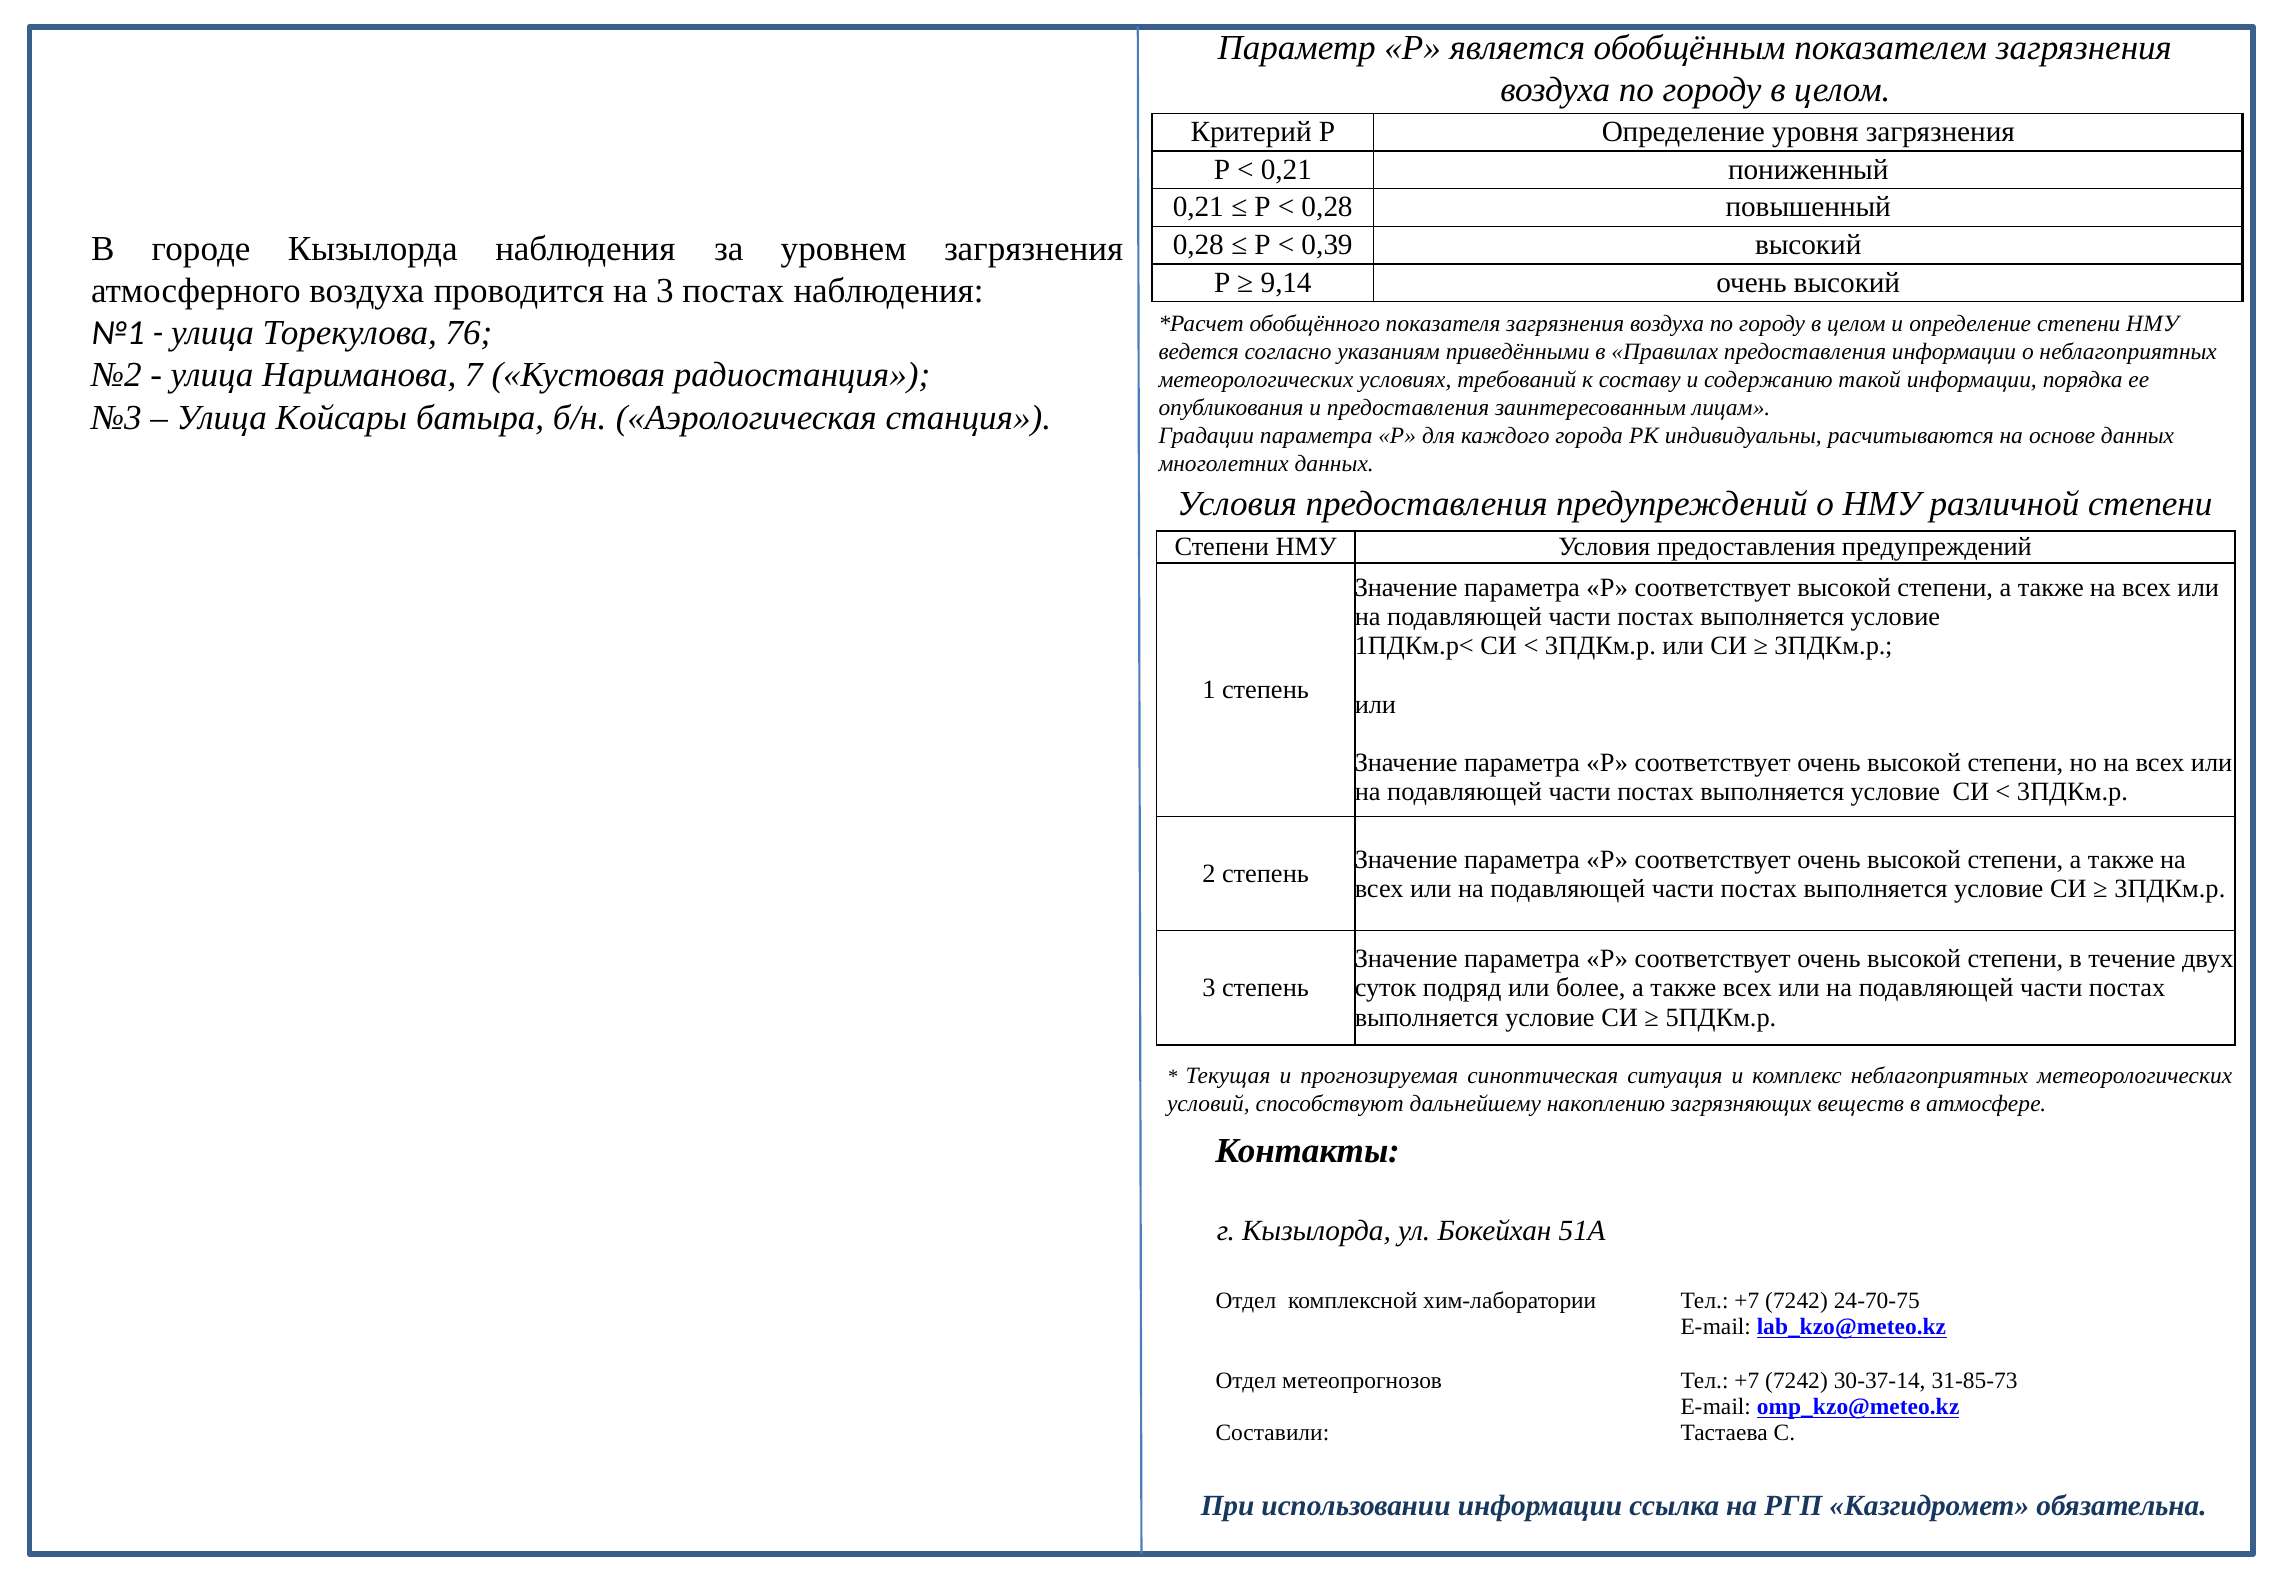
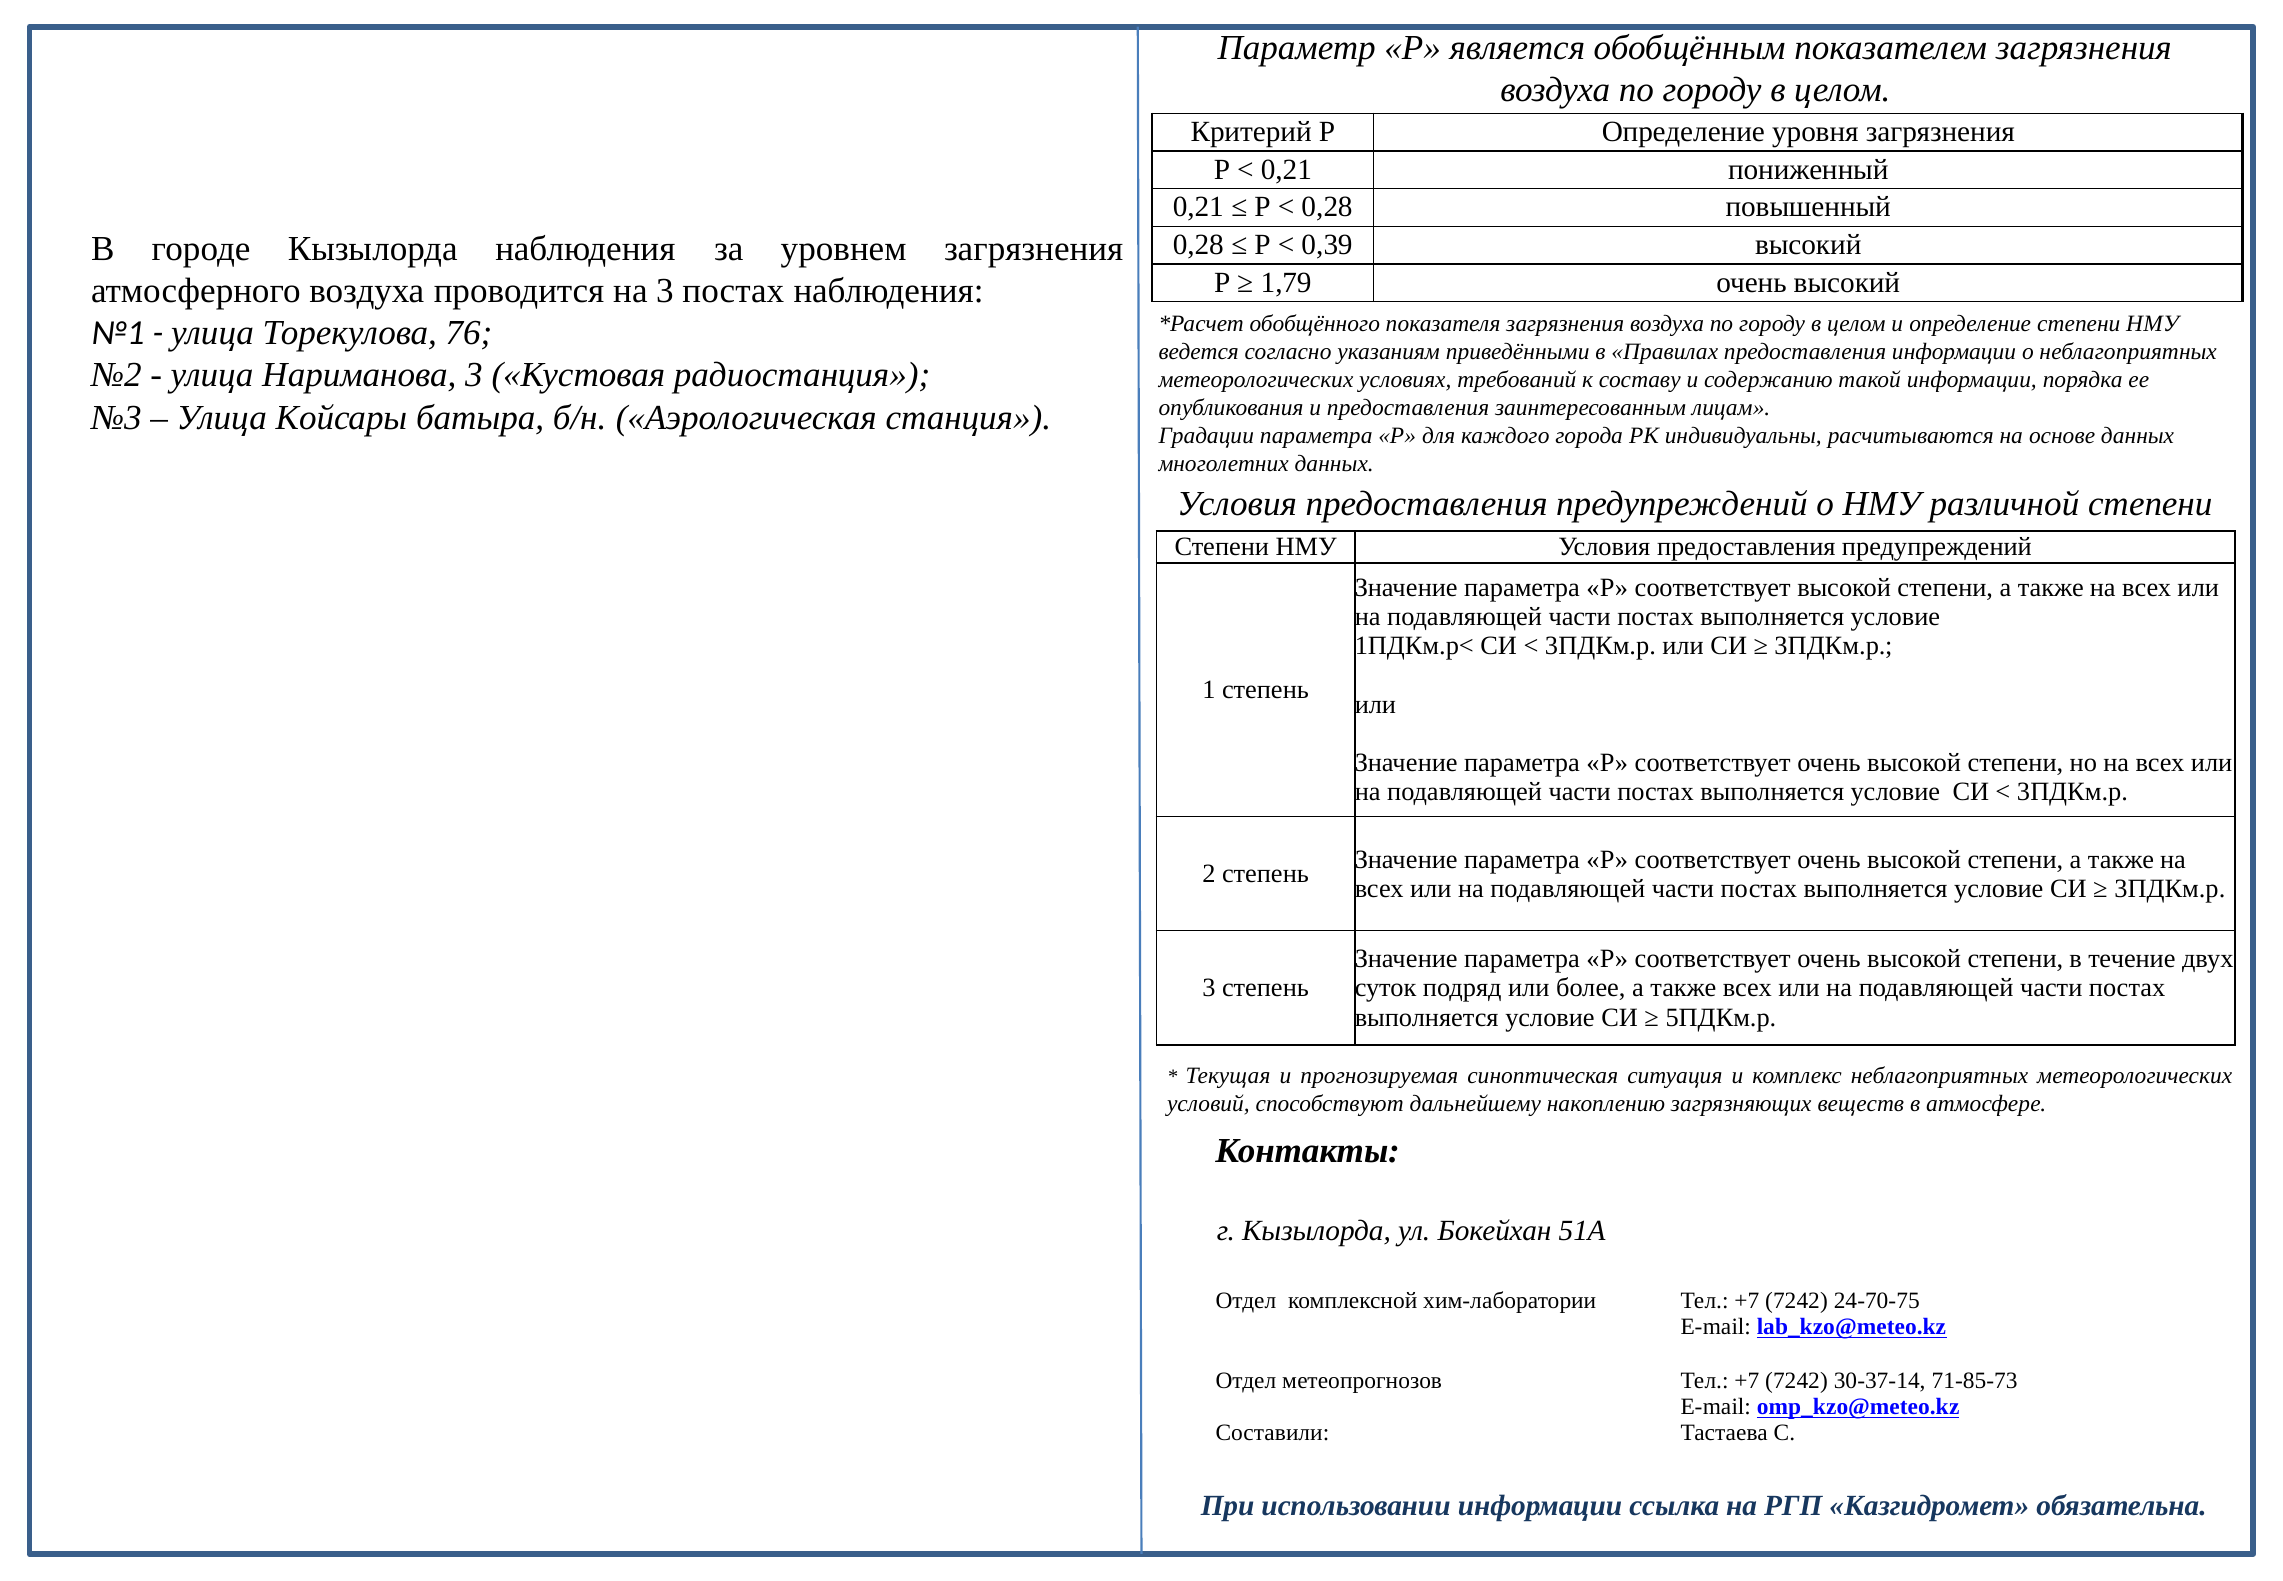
9,14: 9,14 -> 1,79
Нариманова 7: 7 -> 3
31-85-73: 31-85-73 -> 71-85-73
